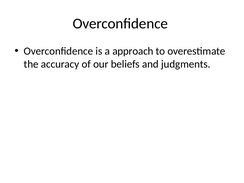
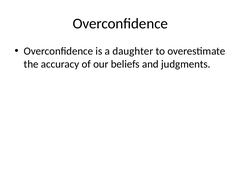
approach: approach -> daughter
